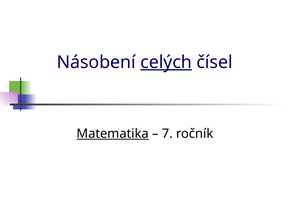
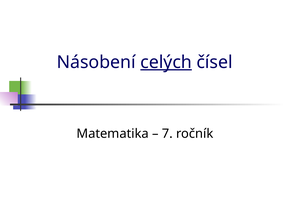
Matematika underline: present -> none
